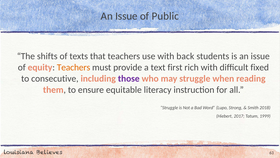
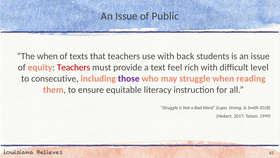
The shifts: shifts -> when
Teachers at (74, 67) colour: orange -> red
first: first -> feel
fixed: fixed -> level
